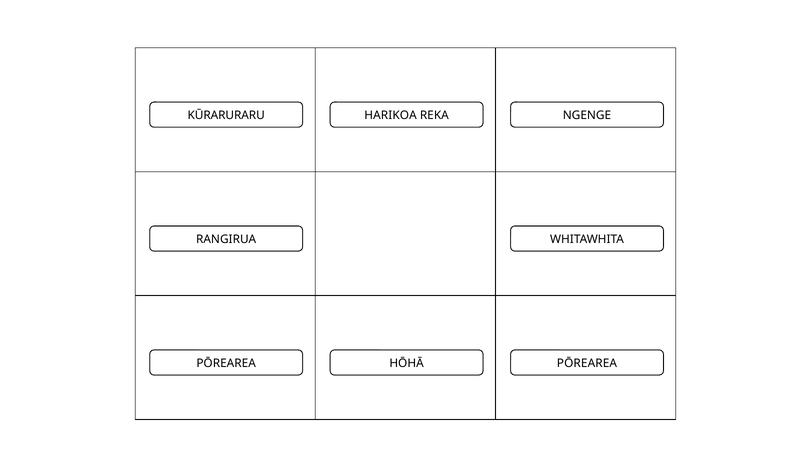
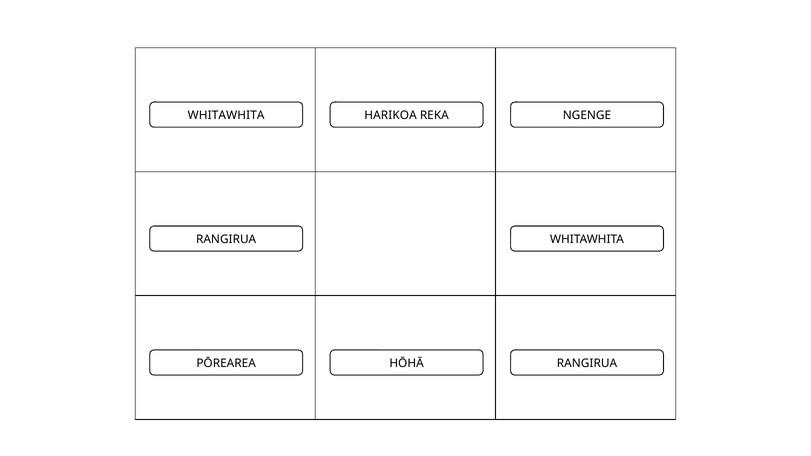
KŪRARURARU at (226, 115): KŪRARURARU -> WHITAWHITA
PŌREAREA at (587, 363): PŌREAREA -> RANGIRUA
